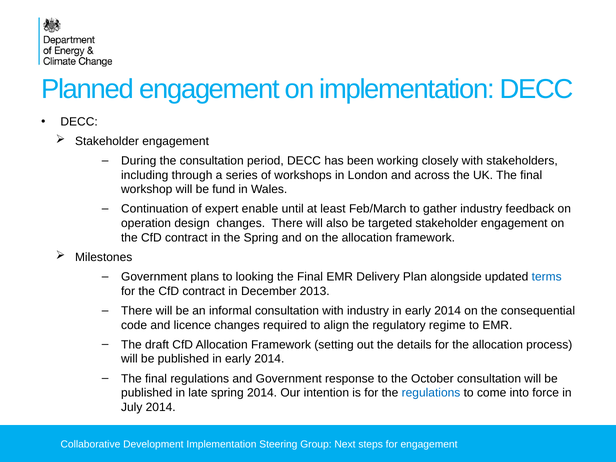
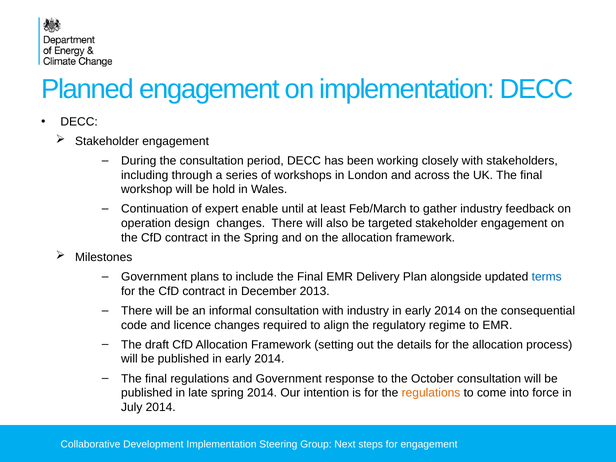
fund: fund -> hold
looking: looking -> include
regulations at (431, 393) colour: blue -> orange
